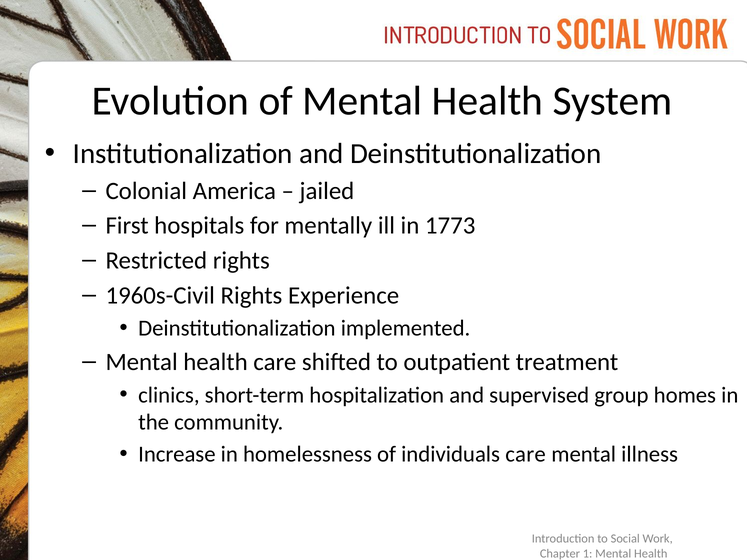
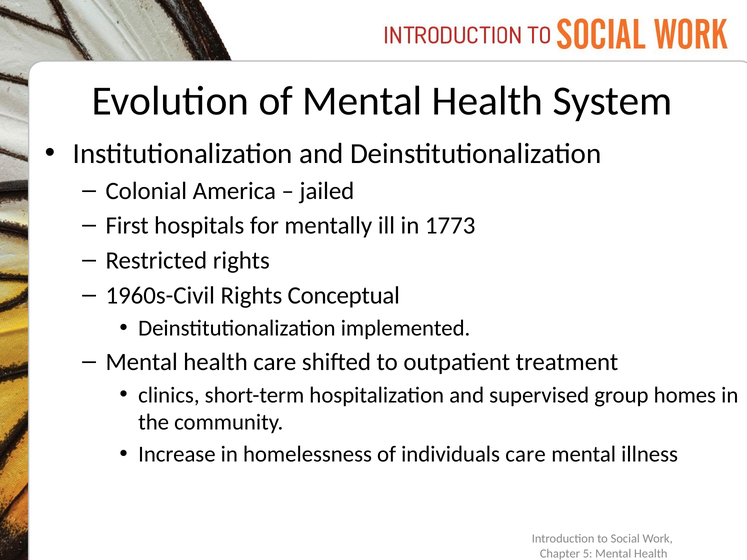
Experience: Experience -> Conceptual
1: 1 -> 5
